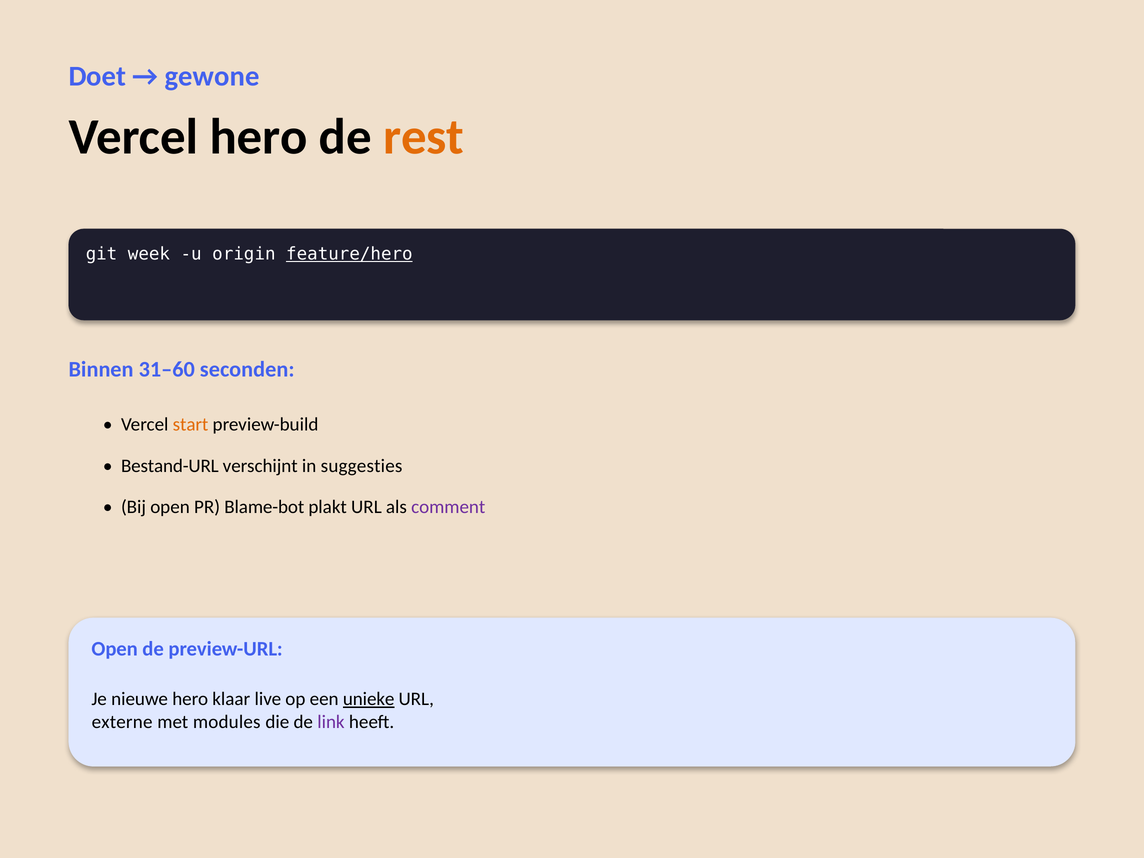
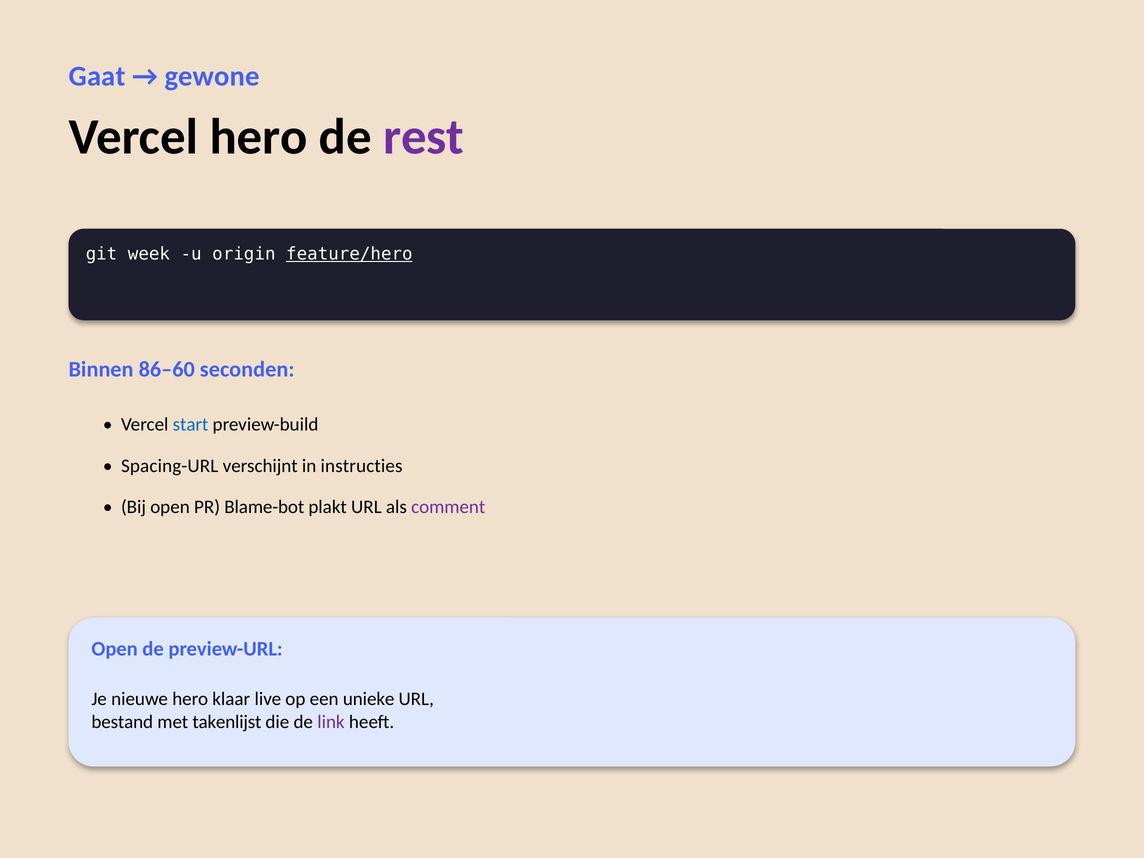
Doet: Doet -> Gaat
rest colour: orange -> purple
31–60: 31–60 -> 86–60
start colour: orange -> blue
Bestand-URL: Bestand-URL -> Spacing-URL
suggesties: suggesties -> instructies
unieke underline: present -> none
externe: externe -> bestand
modules: modules -> takenlijst
